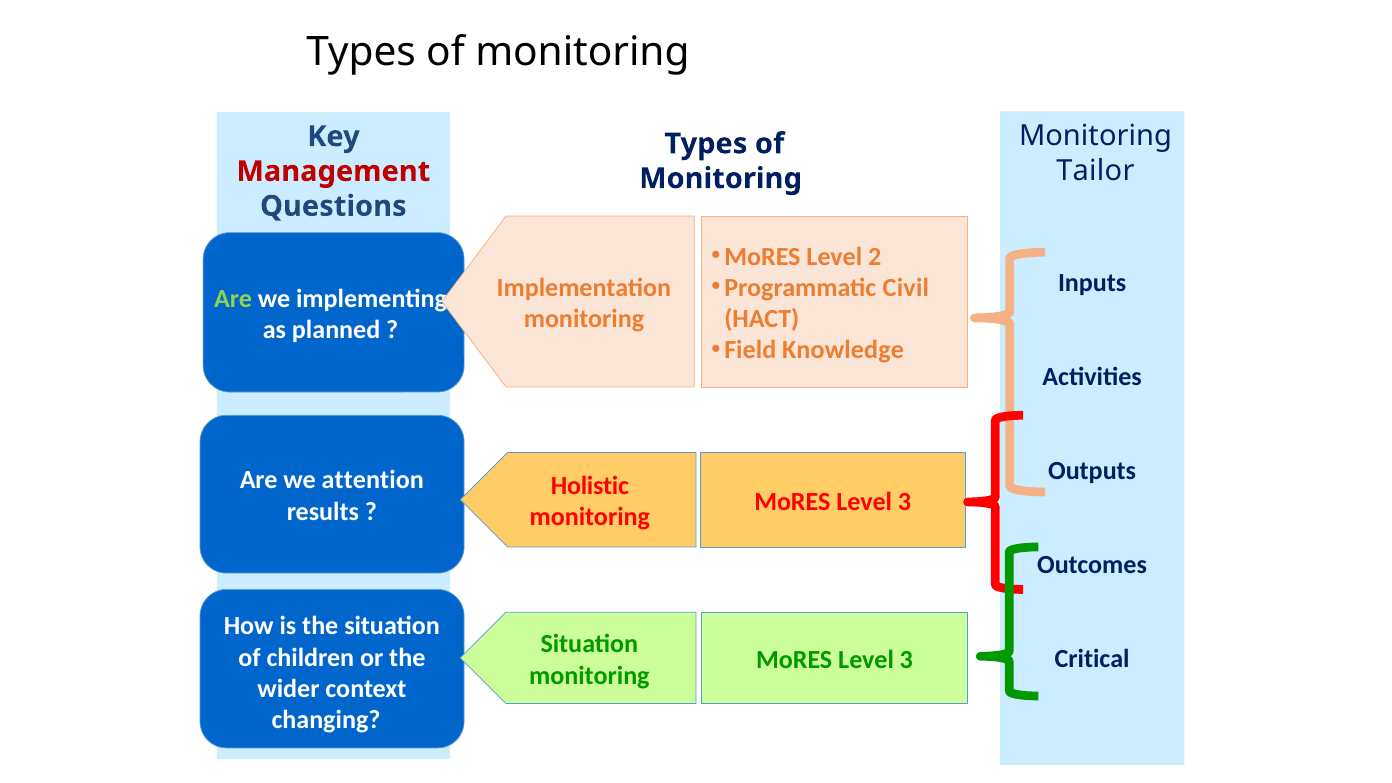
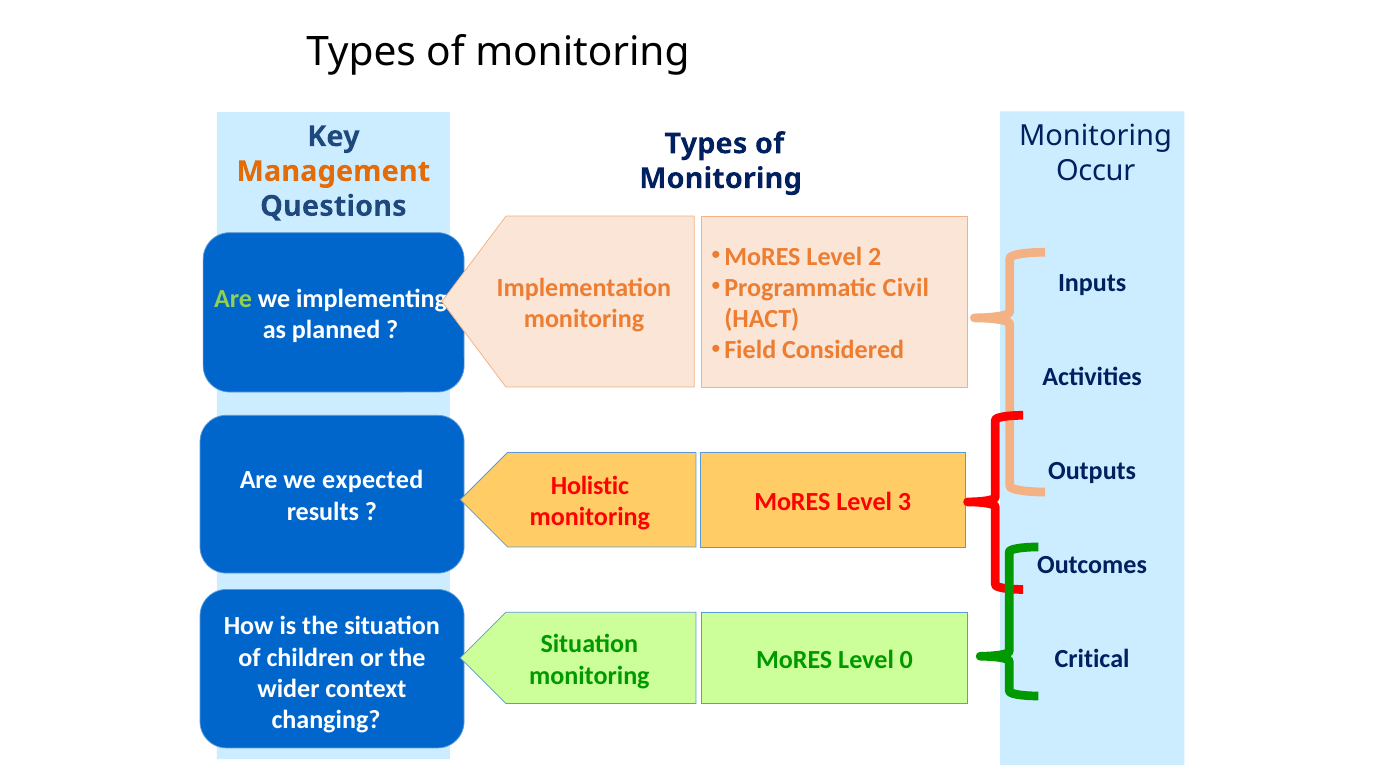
Tailor: Tailor -> Occur
Management colour: red -> orange
Knowledge: Knowledge -> Considered
attention: attention -> expected
3 at (906, 660): 3 -> 0
